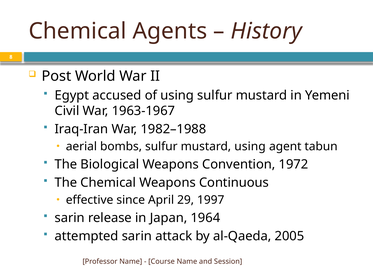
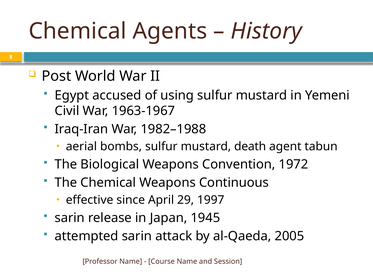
mustard using: using -> death
1964: 1964 -> 1945
